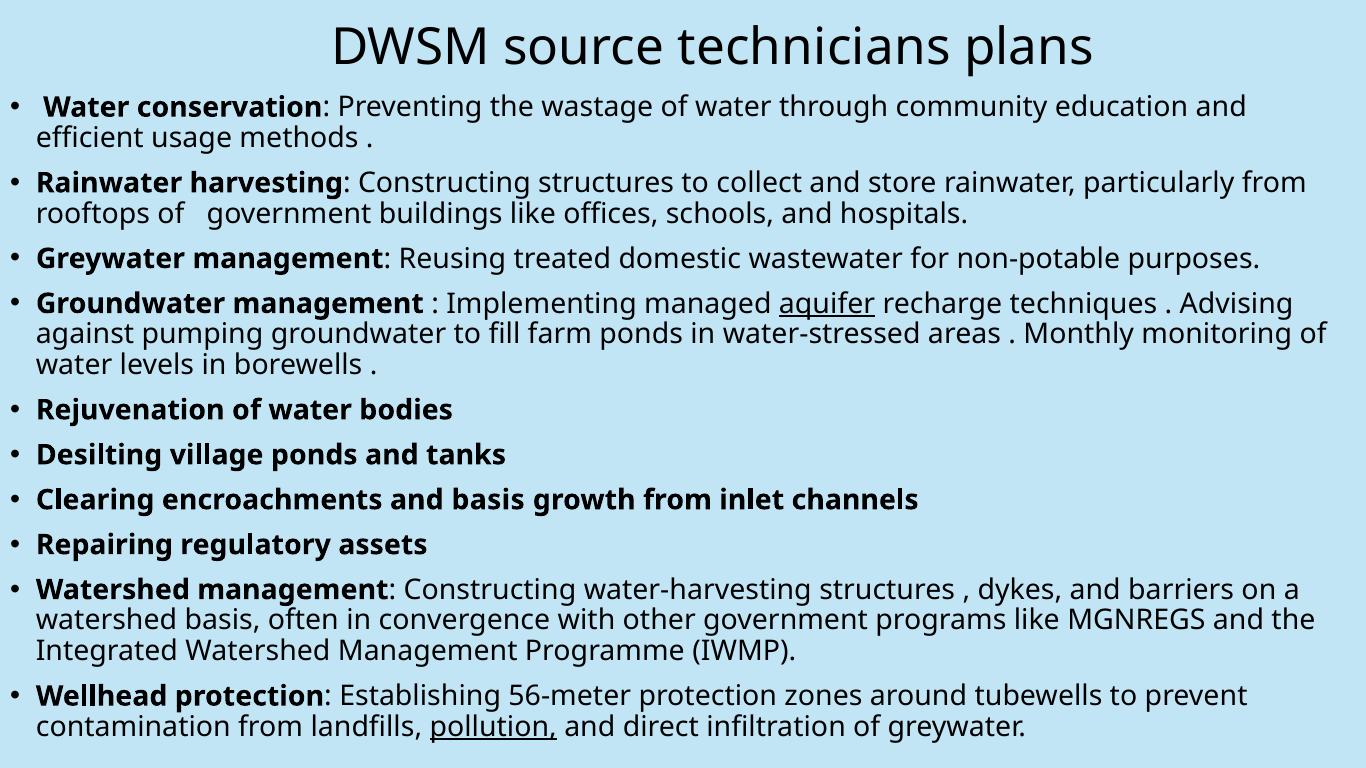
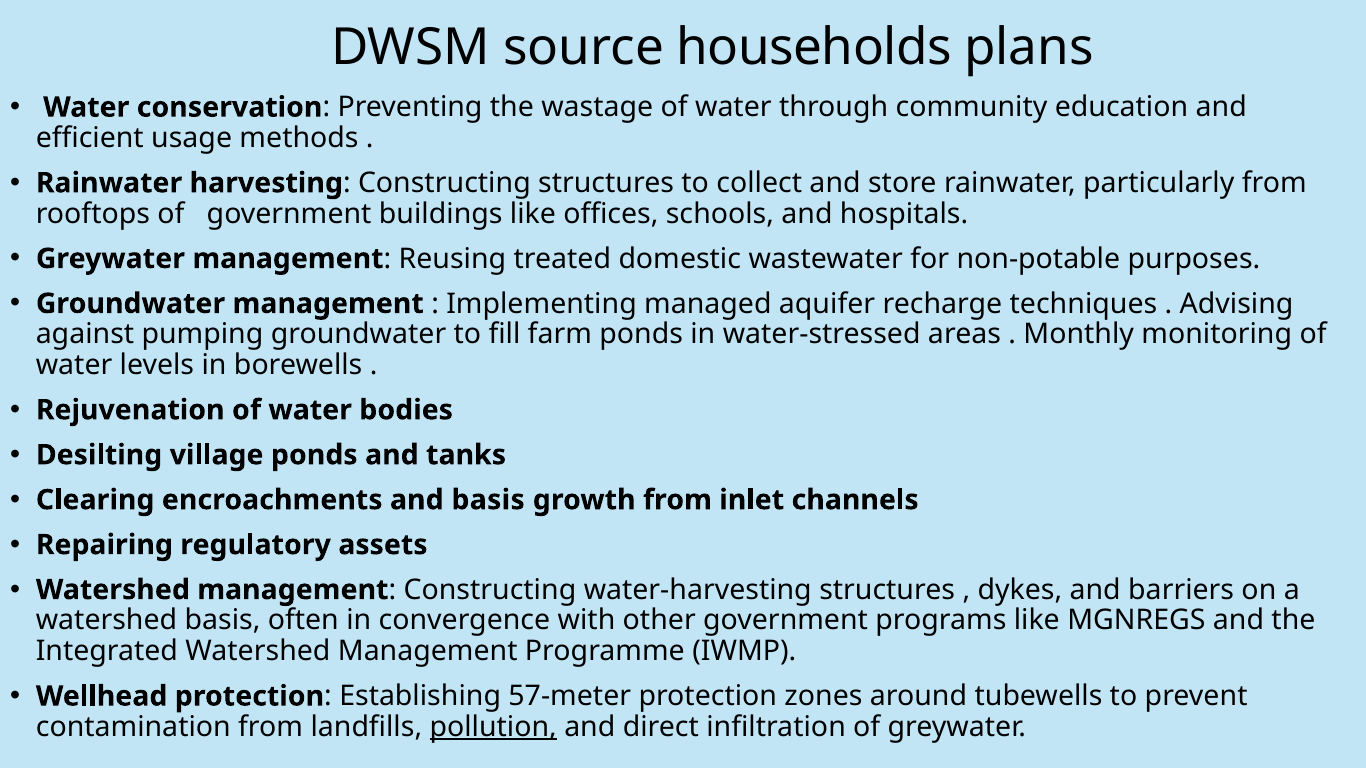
technicians: technicians -> households
aquifer underline: present -> none
56-meter: 56-meter -> 57-meter
